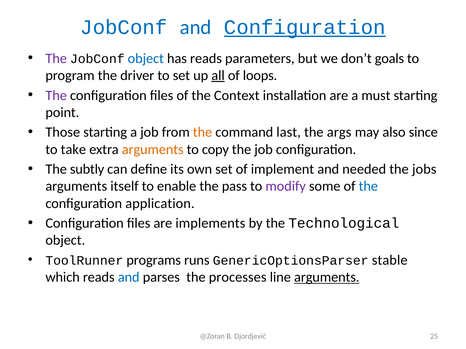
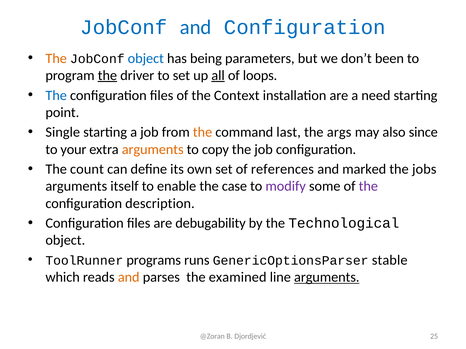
Configuration at (305, 27) underline: present -> none
The at (56, 58) colour: purple -> orange
has reads: reads -> being
goals: goals -> been
the at (107, 76) underline: none -> present
The at (56, 95) colour: purple -> blue
must: must -> need
Those: Those -> Single
take: take -> your
subtly: subtly -> count
implement: implement -> references
needed: needed -> marked
pass: pass -> case
the at (368, 187) colour: blue -> purple
application: application -> description
implements: implements -> debugability
and at (129, 278) colour: blue -> orange
processes: processes -> examined
